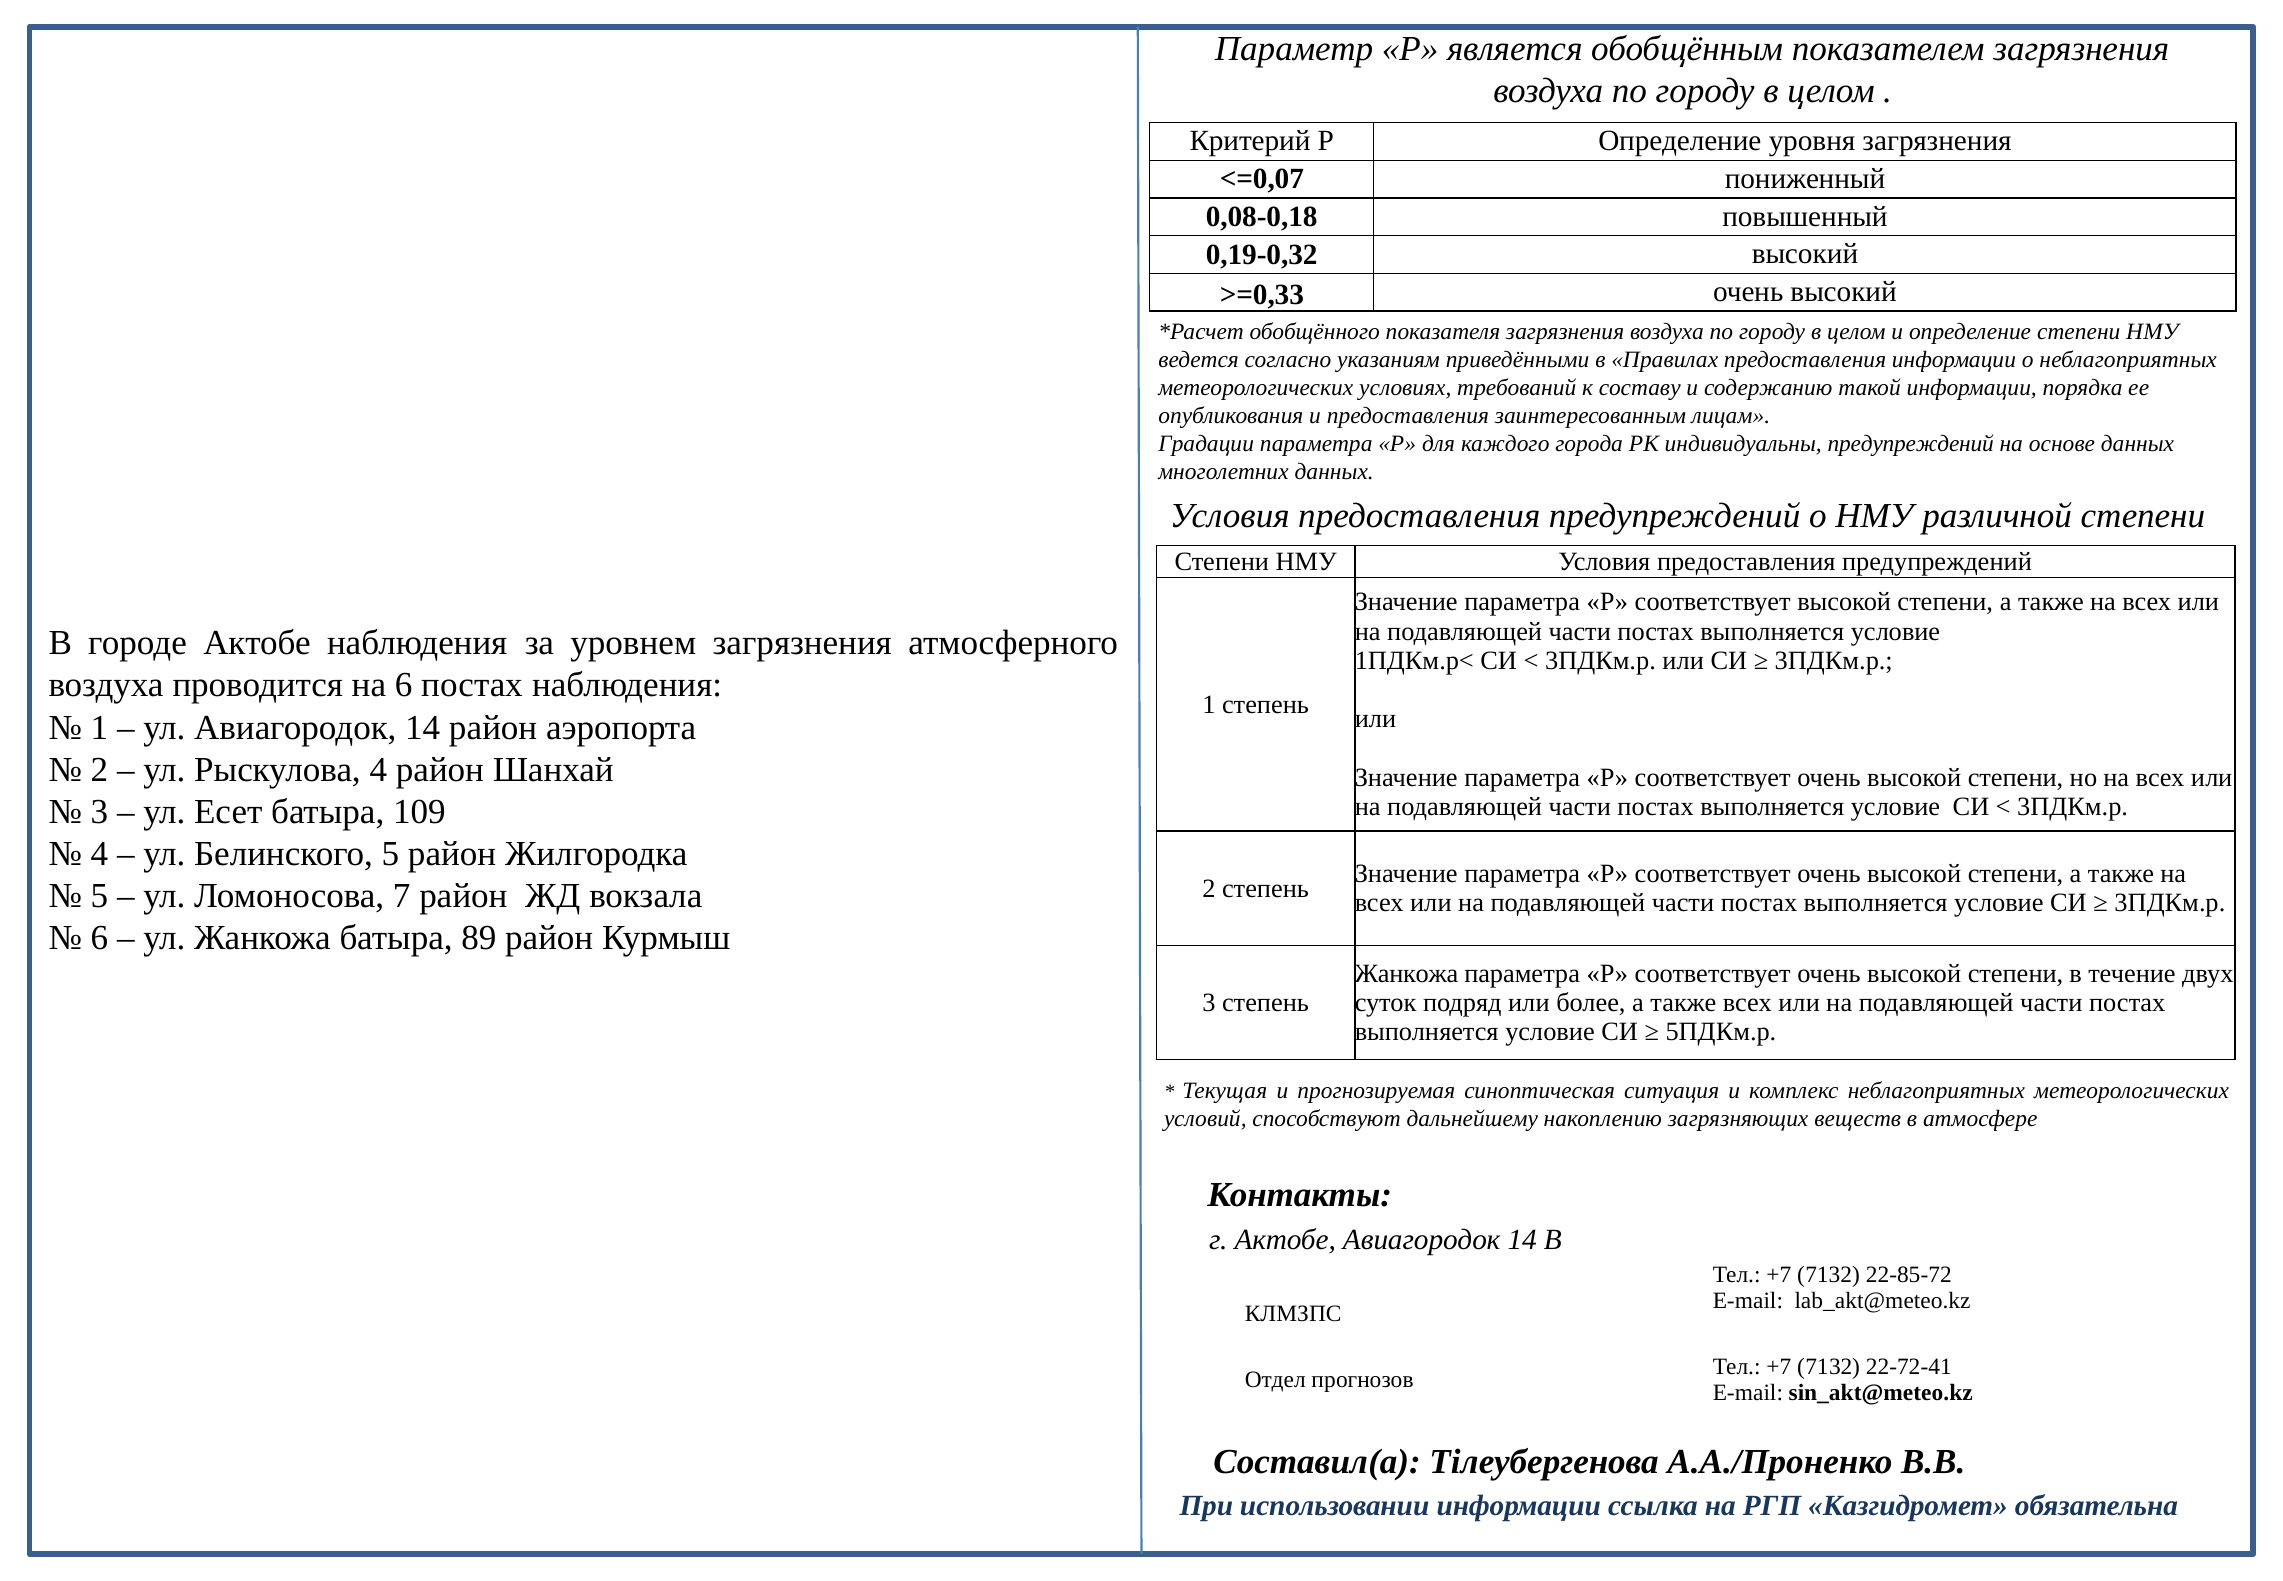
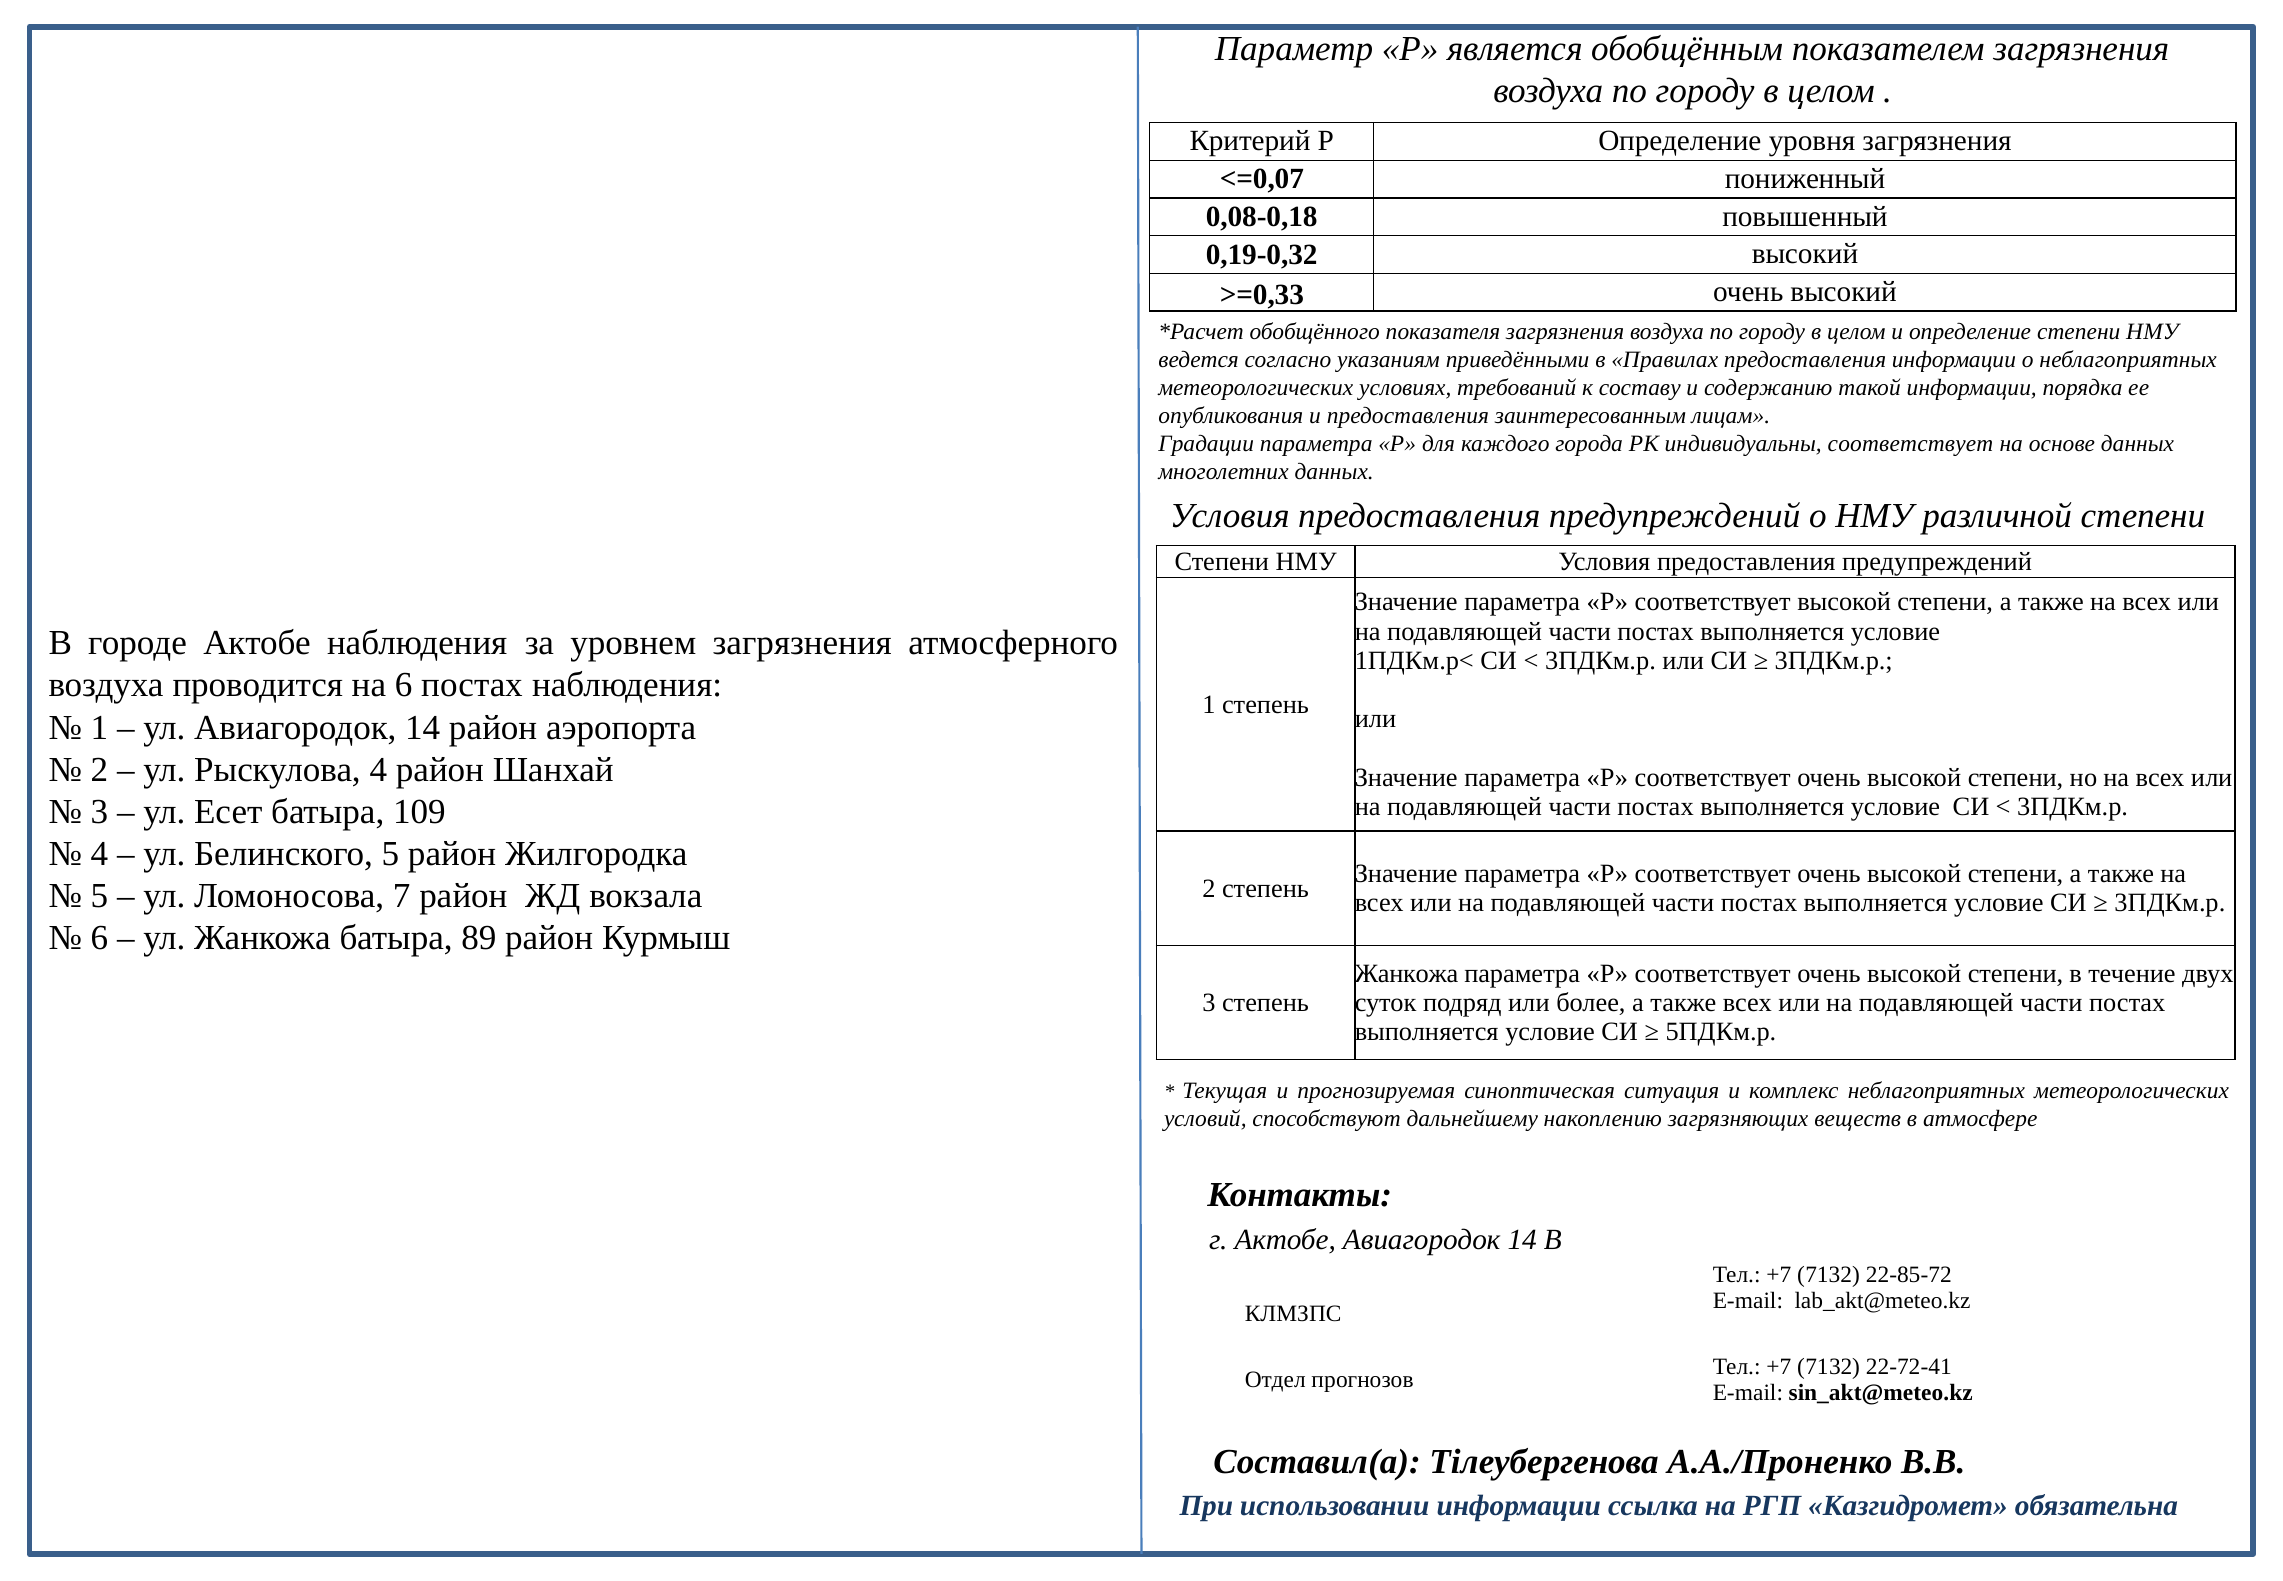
индивидуальны предупреждений: предупреждений -> соответствует
